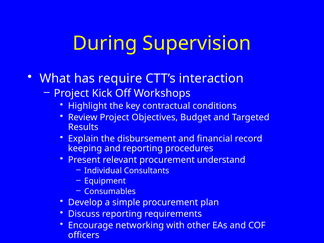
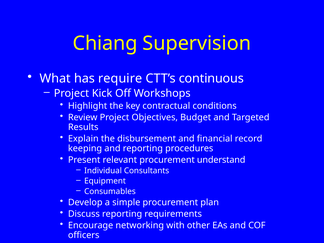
During: During -> Chiang
interaction: interaction -> continuous
